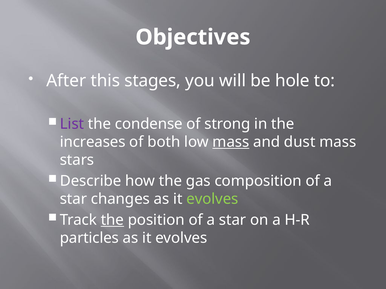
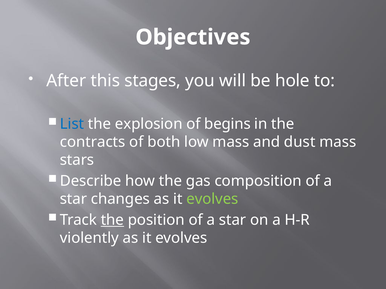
List colour: purple -> blue
condense: condense -> explosion
strong: strong -> begins
increases: increases -> contracts
mass at (231, 142) underline: present -> none
particles: particles -> violently
